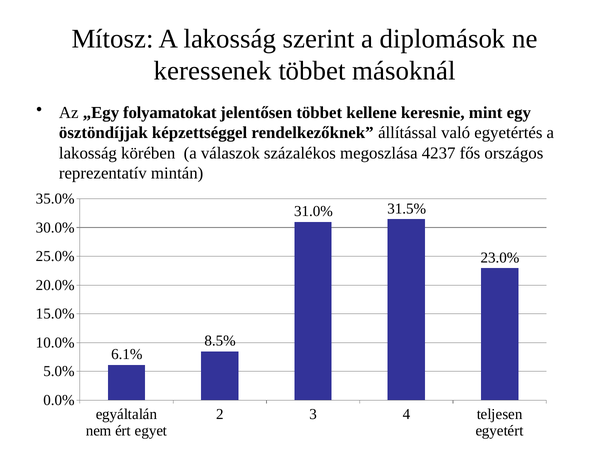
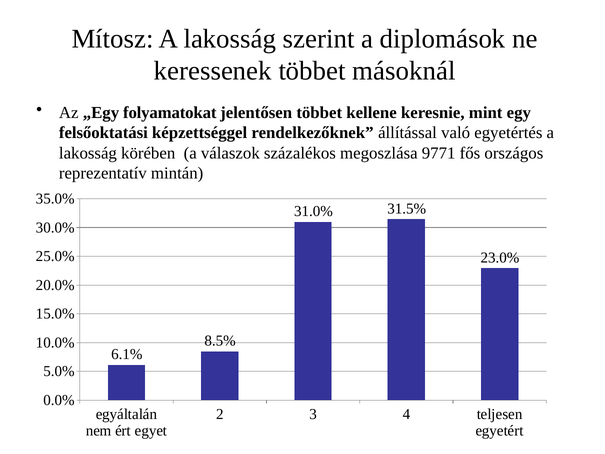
ösztöndíjjak: ösztöndíjjak -> felsőoktatási
4237: 4237 -> 9771
